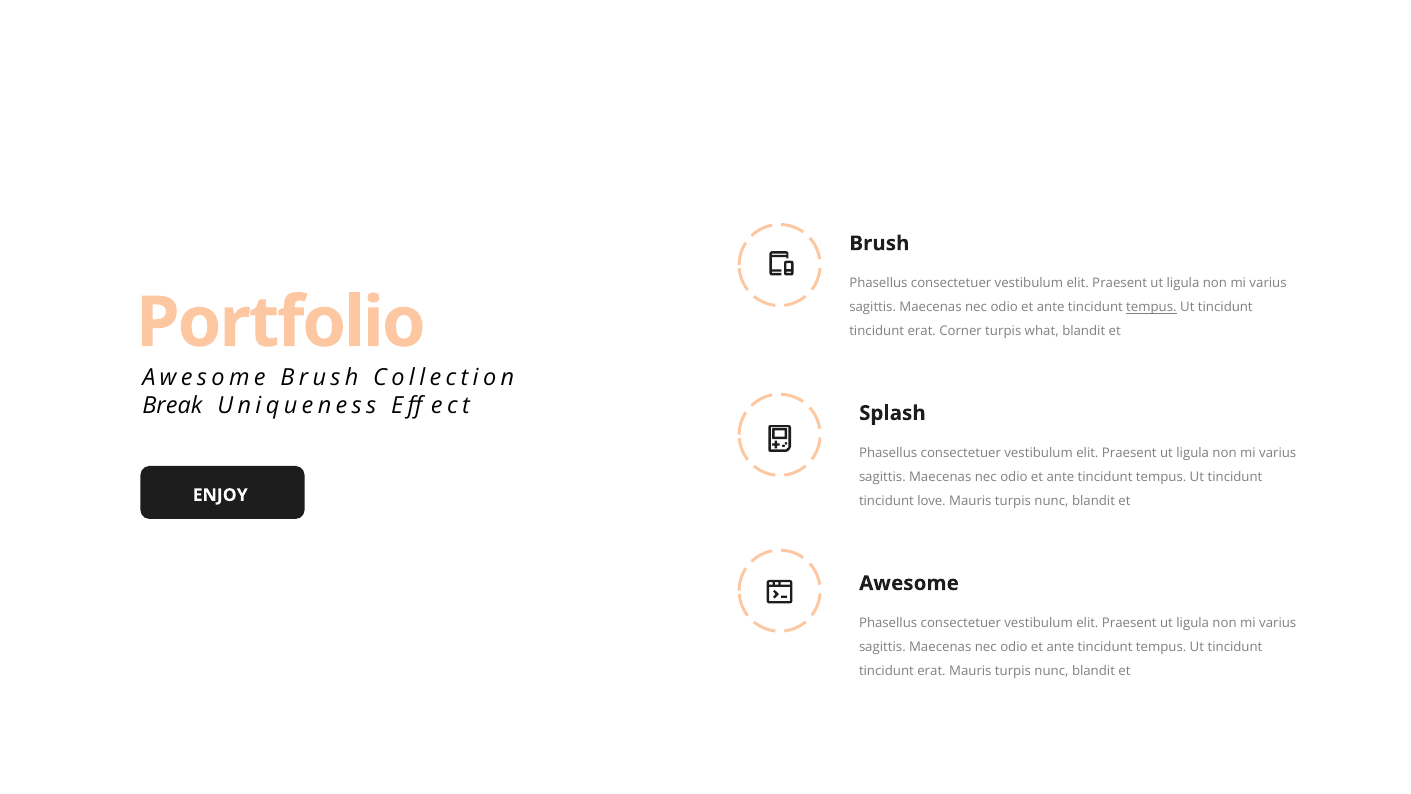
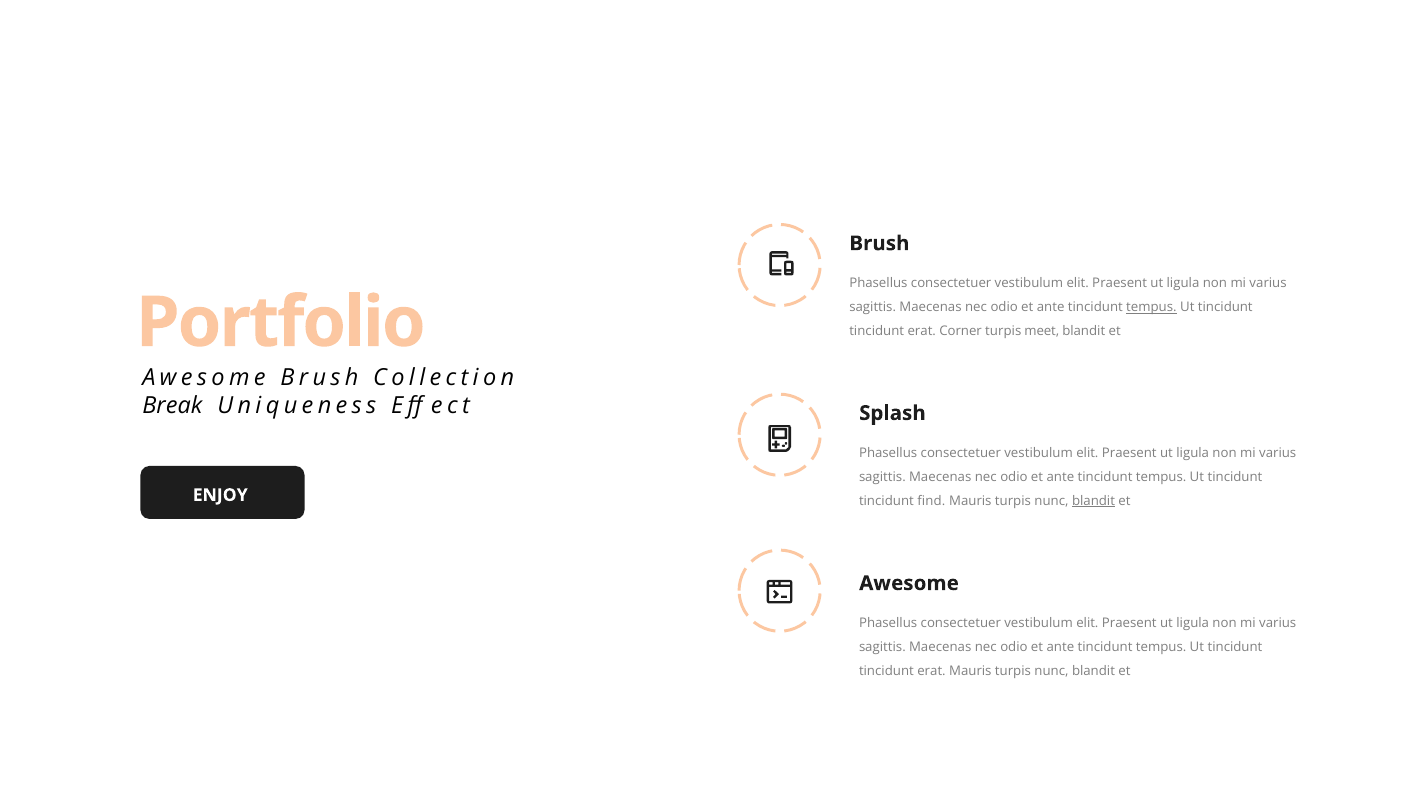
what: what -> meet
love: love -> find
blandit at (1094, 501) underline: none -> present
